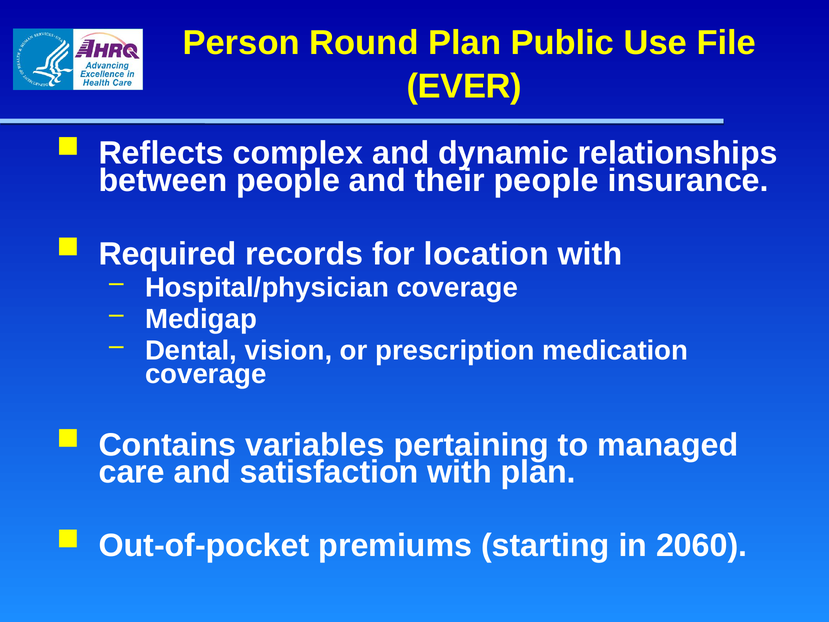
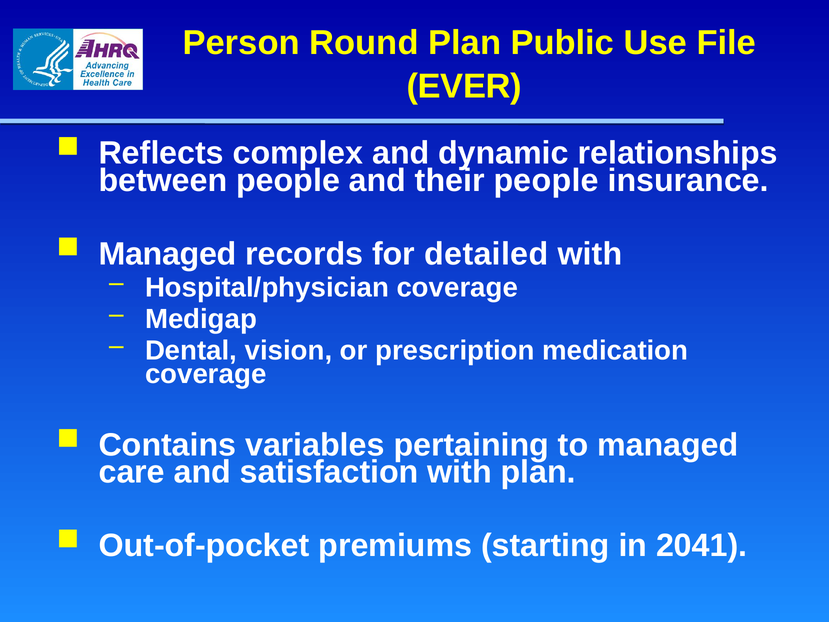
Required at (168, 254): Required -> Managed
location: location -> detailed
2060: 2060 -> 2041
